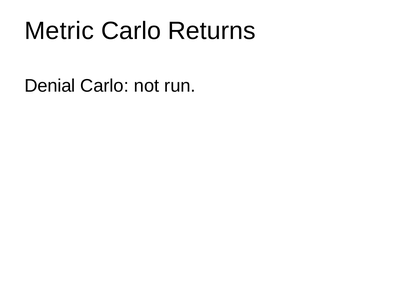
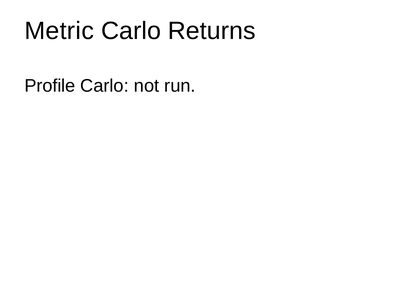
Denial: Denial -> Profile
